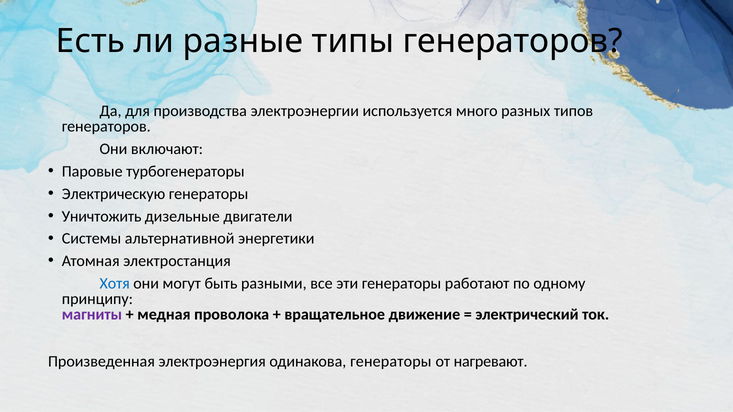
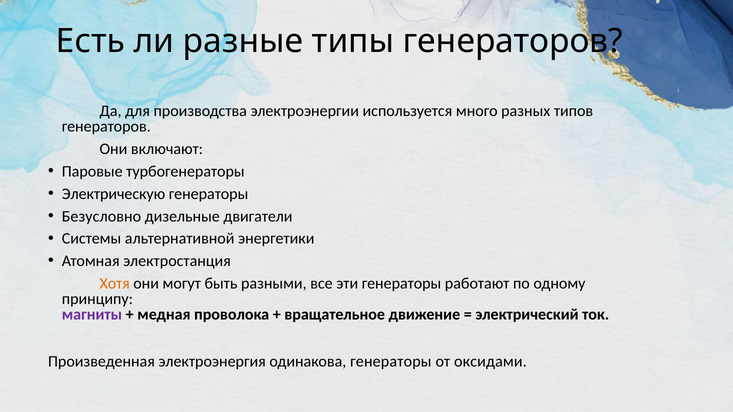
Уничтожить: Уничтожить -> Безусловно
Хотя colour: blue -> orange
нагревают: нагревают -> оксидами
